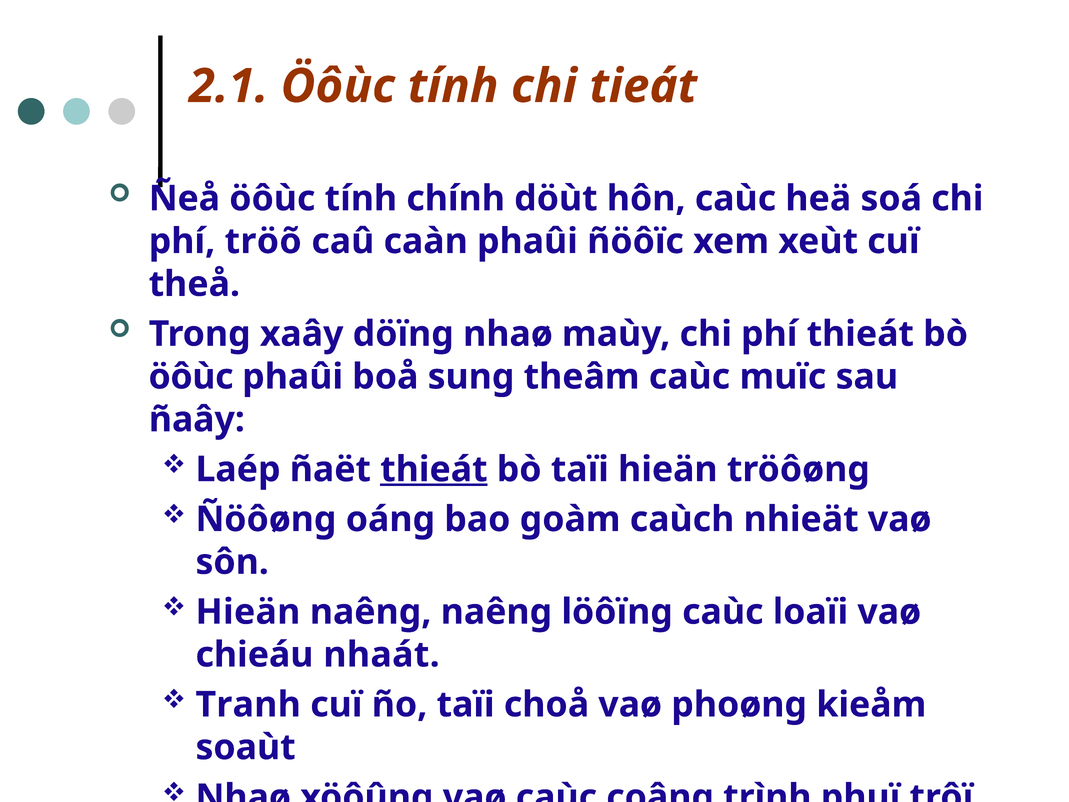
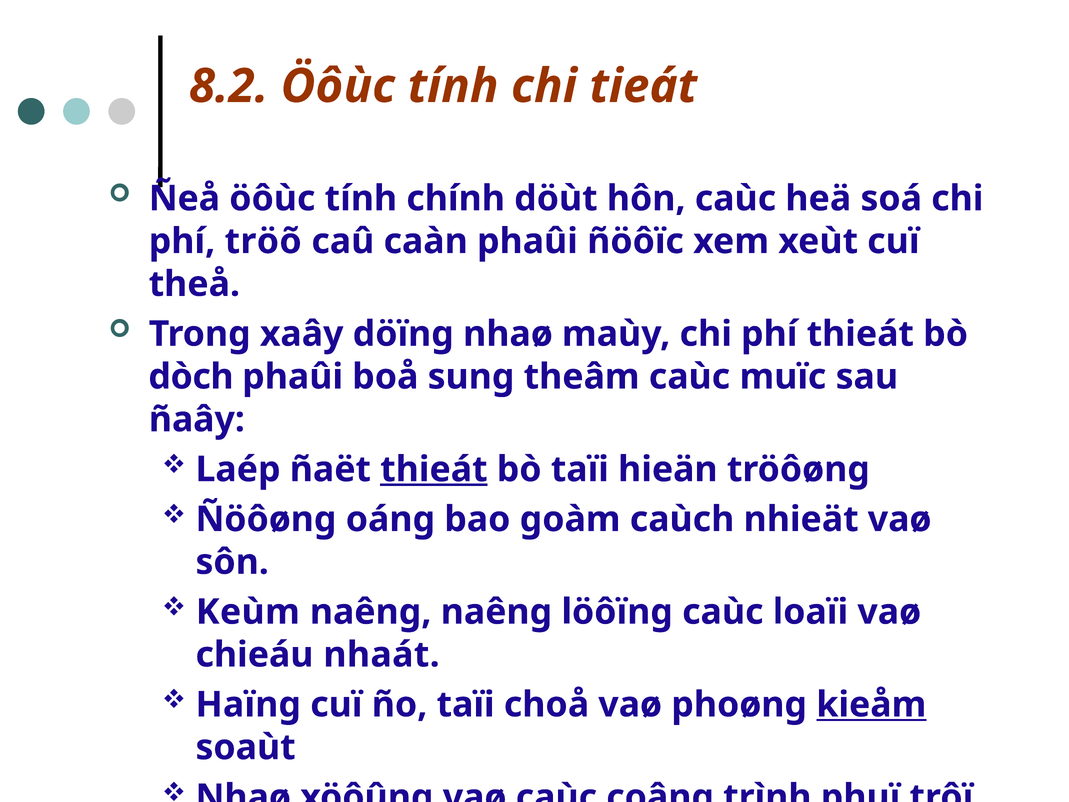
2.1: 2.1 -> 8.2
öôùc at (191, 377): öôùc -> dòch
Hieän at (248, 612): Hieän -> Keùm
Tranh: Tranh -> Haïng
kieåm underline: none -> present
